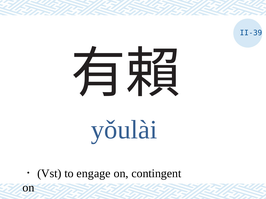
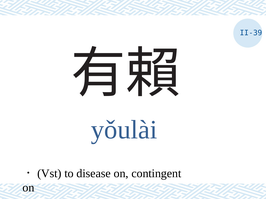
engage: engage -> disease
